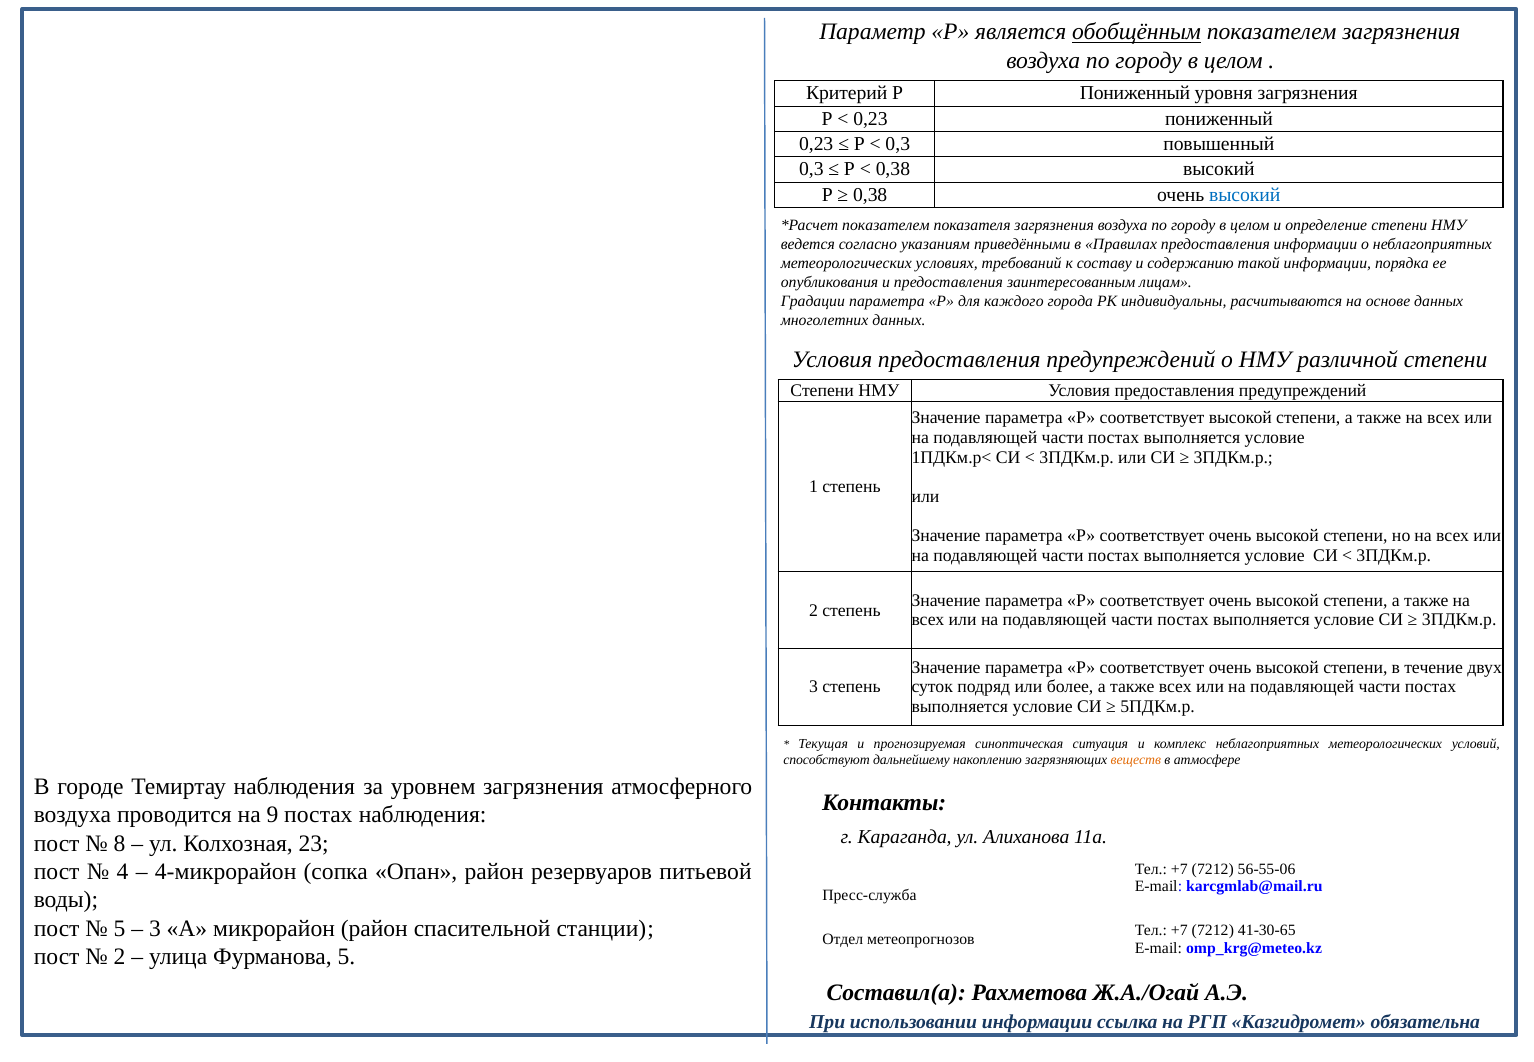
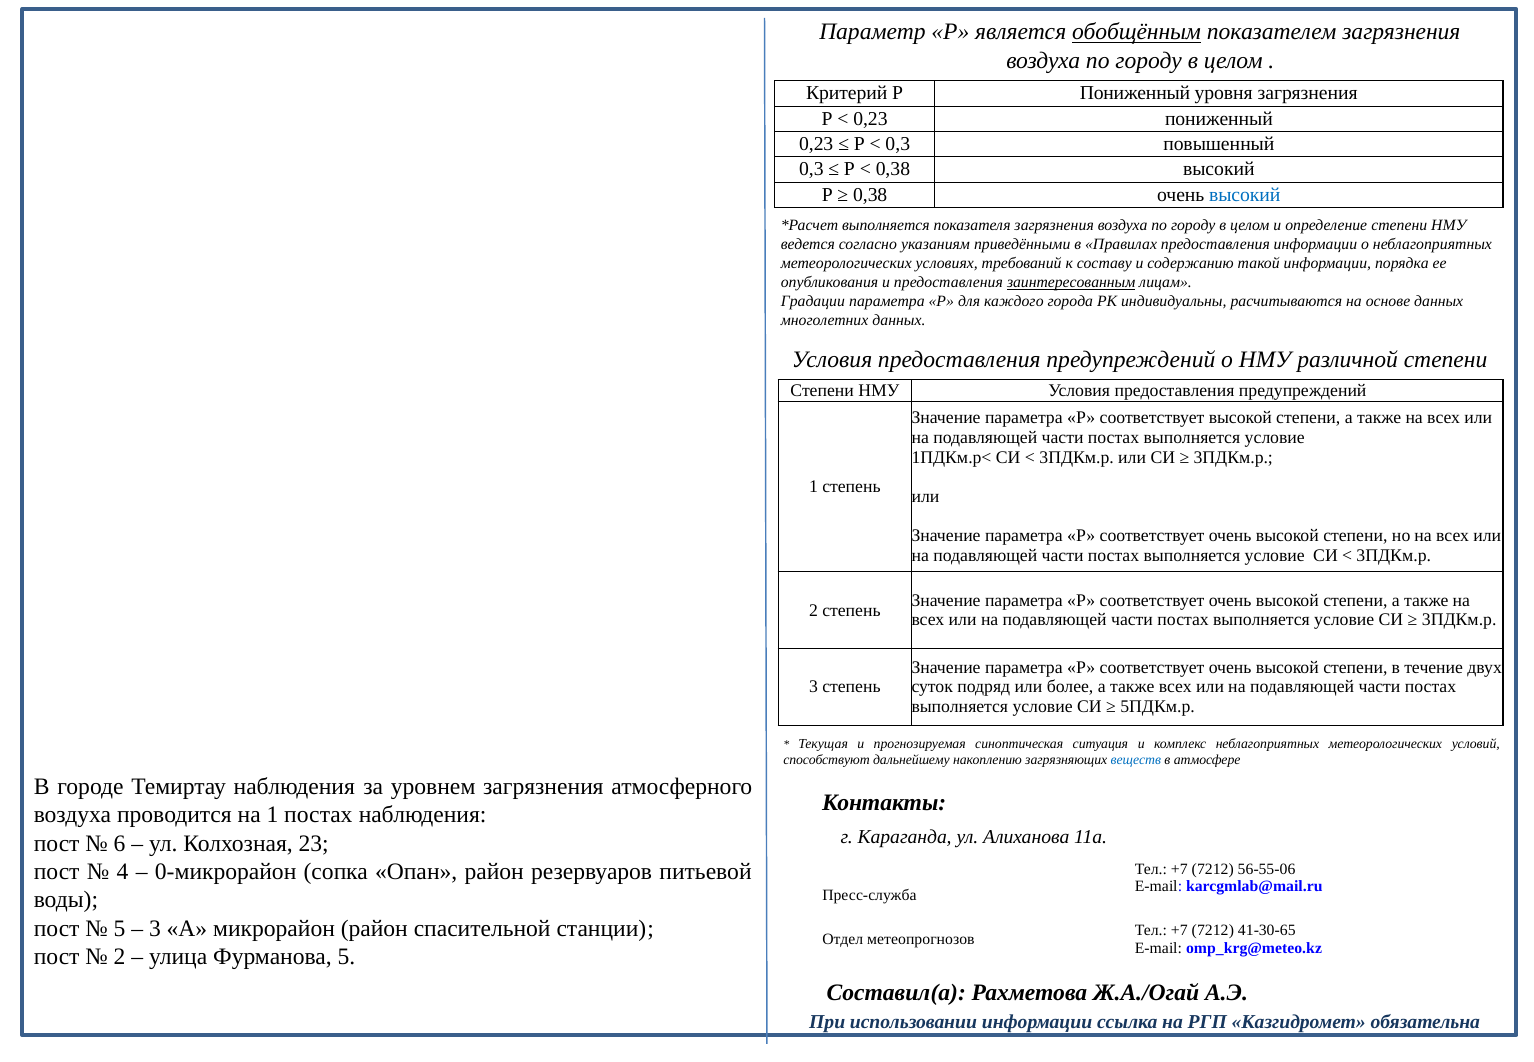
показателем at (886, 226): показателем -> выполняется
заинтересованным underline: none -> present
веществ colour: orange -> blue
на 9: 9 -> 1
8: 8 -> 6
4-микрорайон: 4-микрорайон -> 0-микрорайон
